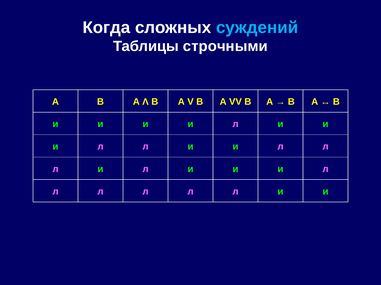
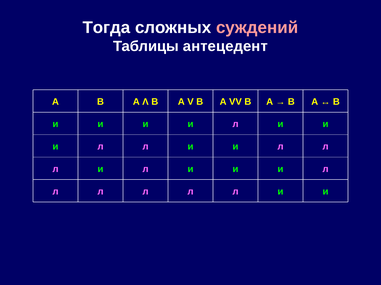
Когда: Когда -> Тогда
суждений colour: light blue -> pink
строчными: строчными -> антецедент
